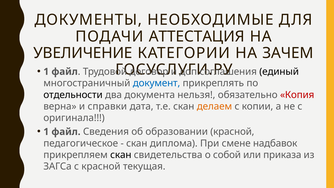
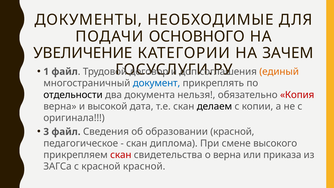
АТТЕСТАЦИЯ: АТТЕСТАЦИЯ -> ОСНОВНОГО
единый colour: black -> orange
справки: справки -> высокой
делаем colour: orange -> black
1 at (46, 132): 1 -> 3
надбавок: надбавок -> высокого
скан at (121, 155) colour: black -> red
о собой: собой -> верна
красной текущая: текущая -> красной
